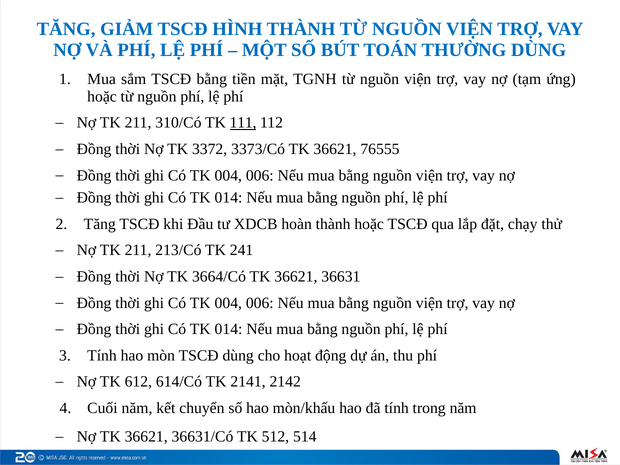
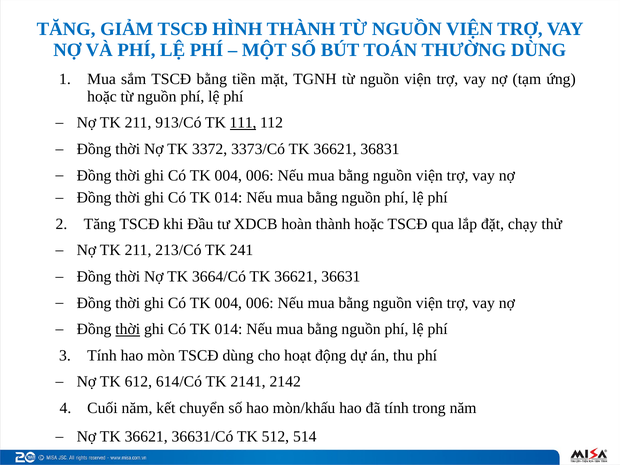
310/Có: 310/Có -> 913/Có
76555: 76555 -> 36831
thời at (128, 329) underline: none -> present
